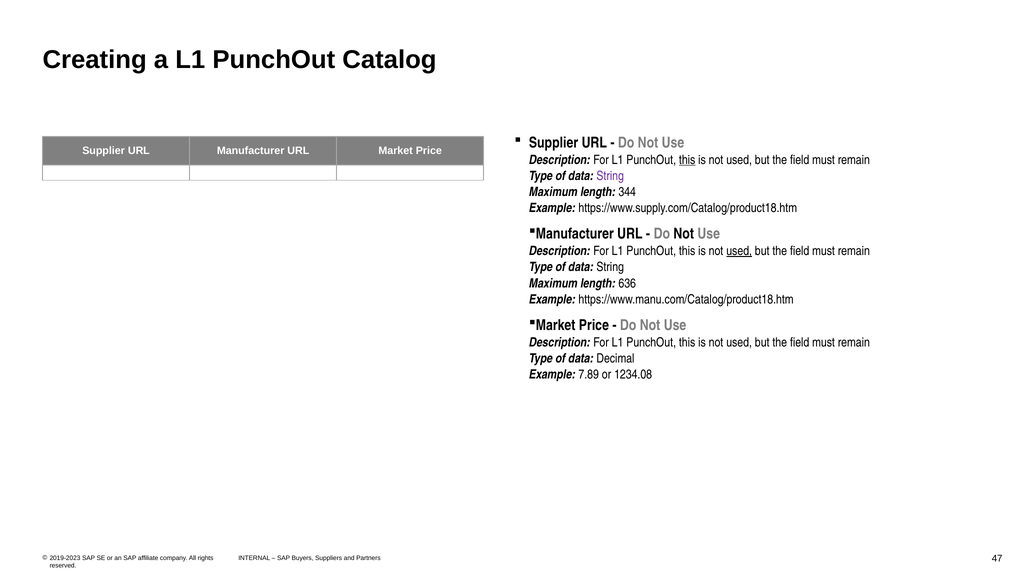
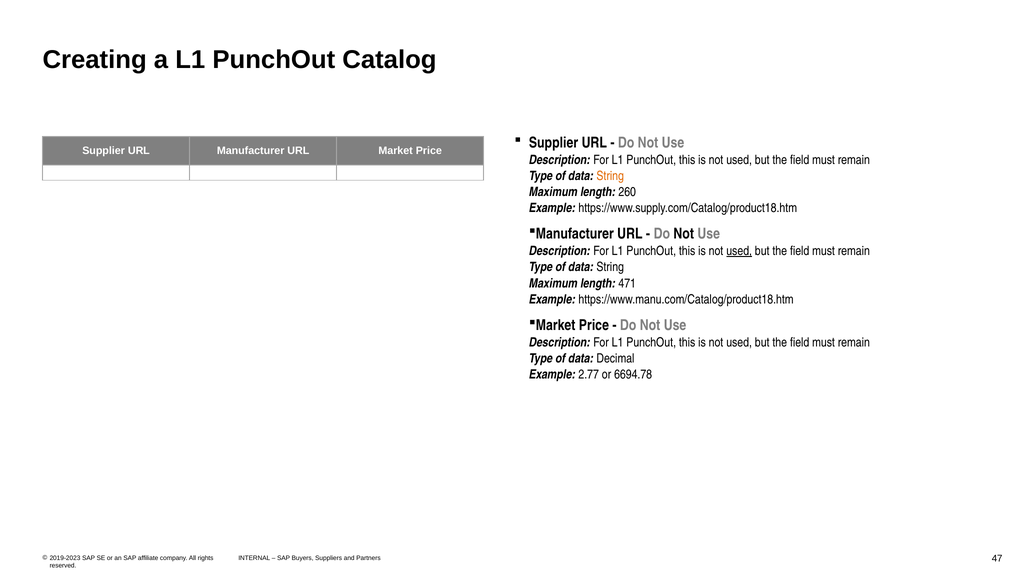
this at (687, 160) underline: present -> none
String at (610, 176) colour: purple -> orange
344: 344 -> 260
636: 636 -> 471
7.89: 7.89 -> 2.77
1234.08: 1234.08 -> 6694.78
